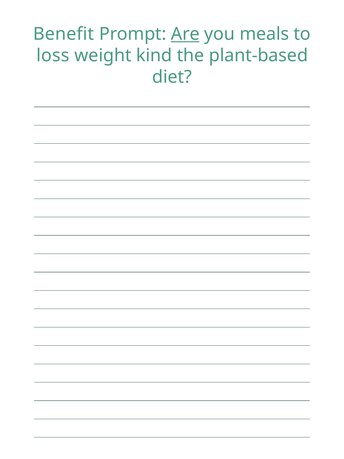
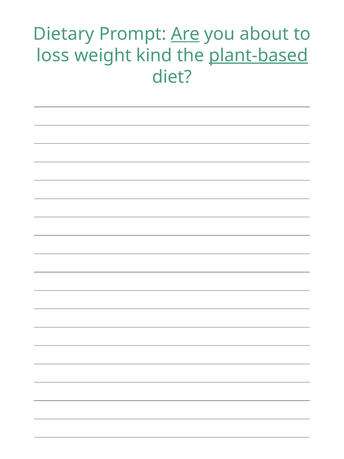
Benefit: Benefit -> Dietary
meals: meals -> about
plant-based underline: none -> present
